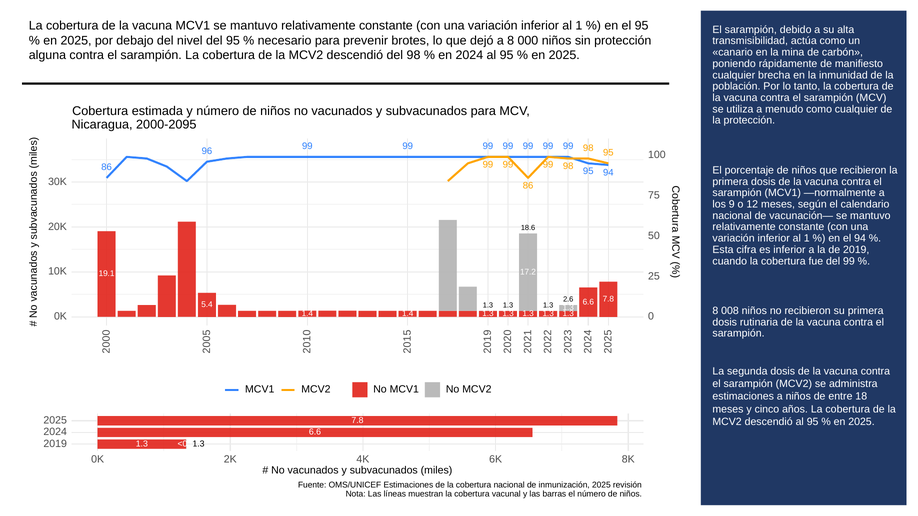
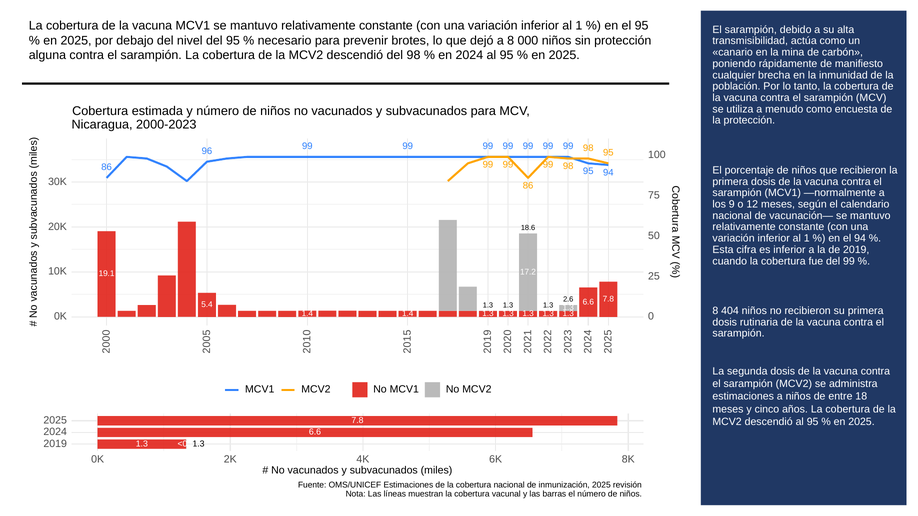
como cualquier: cualquier -> encuesta
2000-2095: 2000-2095 -> 2000-2023
008: 008 -> 404
